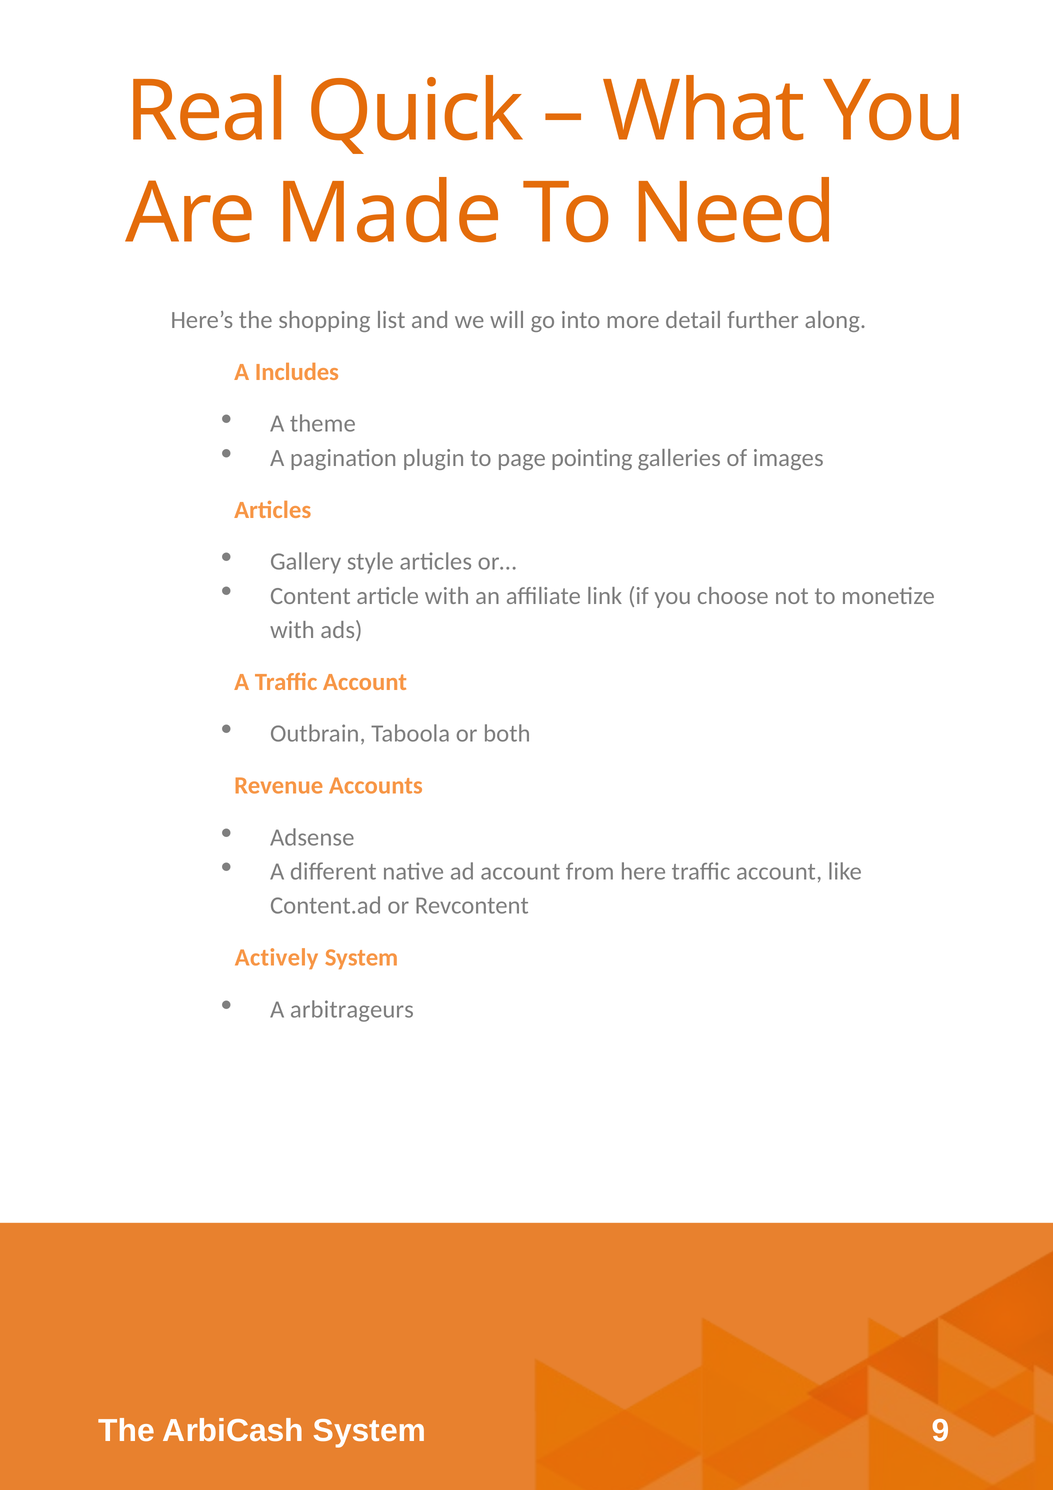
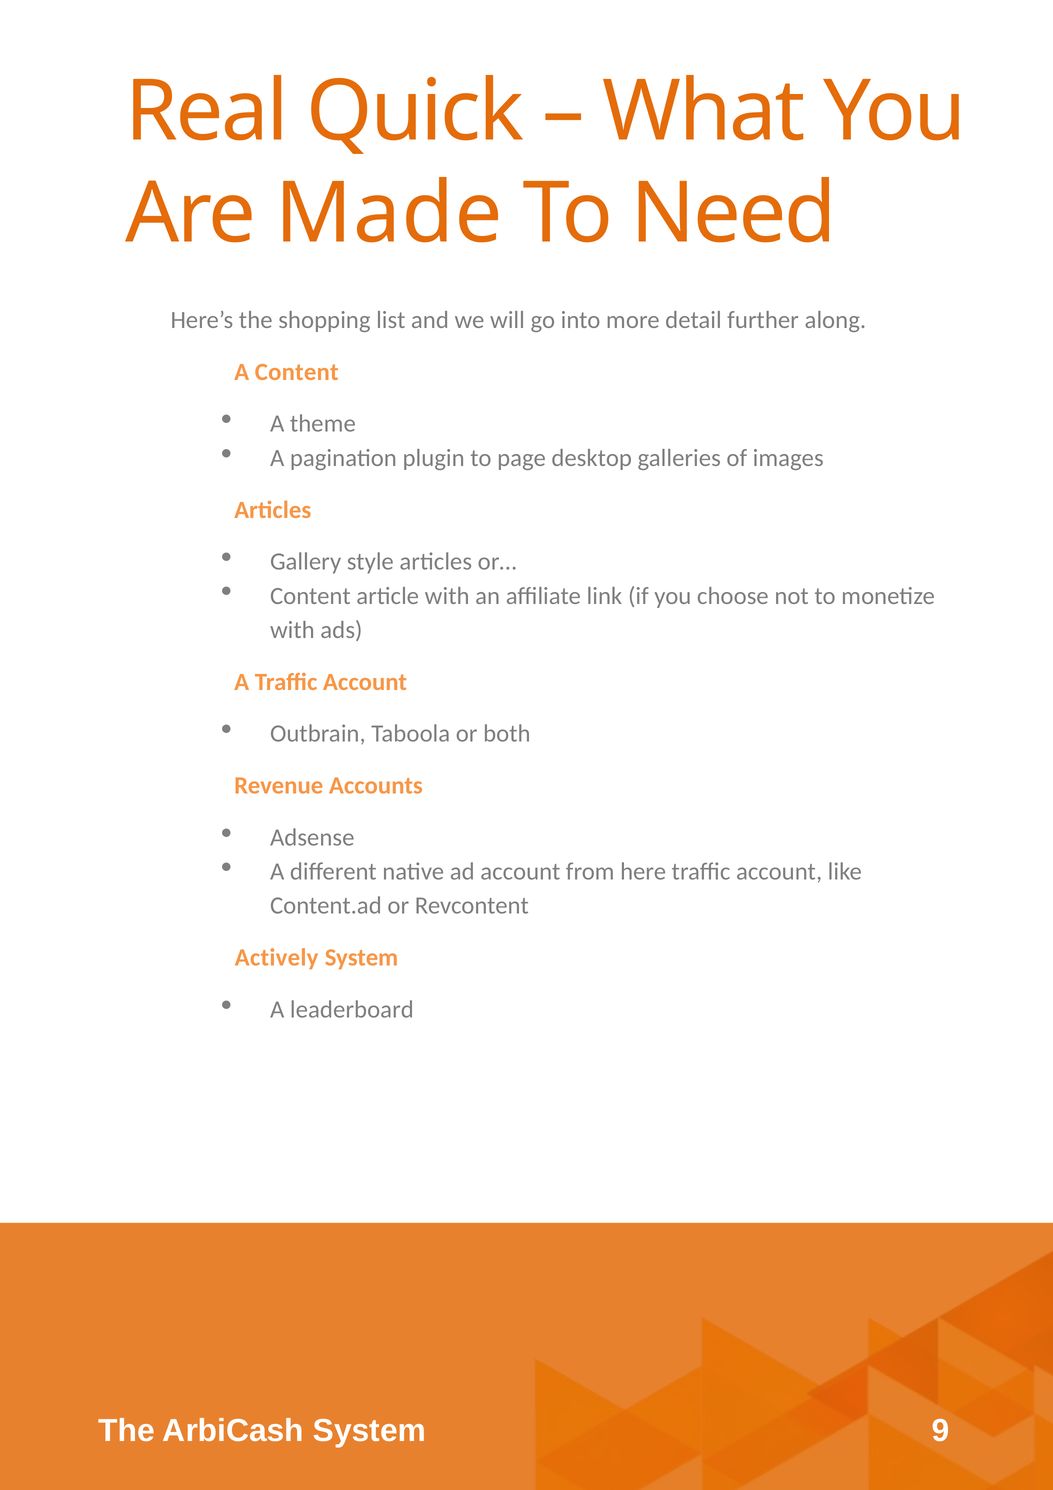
A Includes: Includes -> Content
pointing: pointing -> desktop
arbitrageurs: arbitrageurs -> leaderboard
